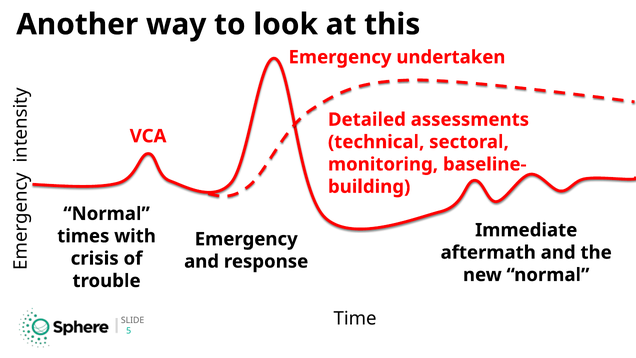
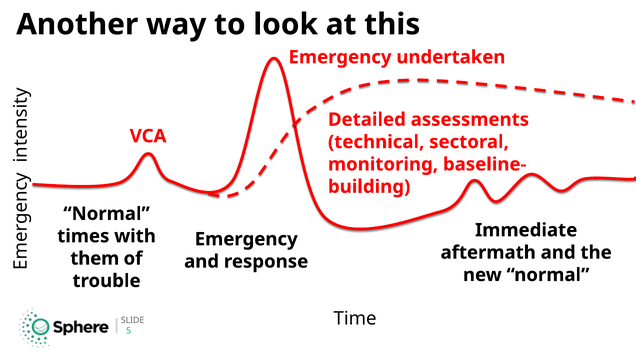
crisis: crisis -> them
